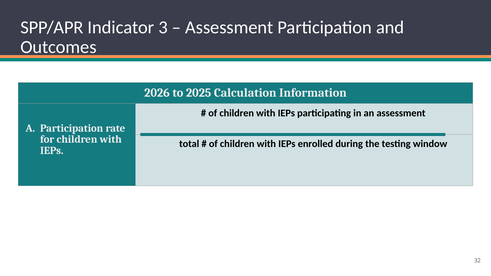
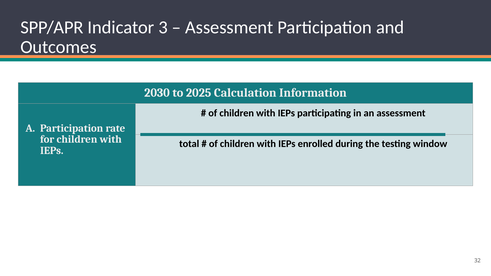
2026: 2026 -> 2030
